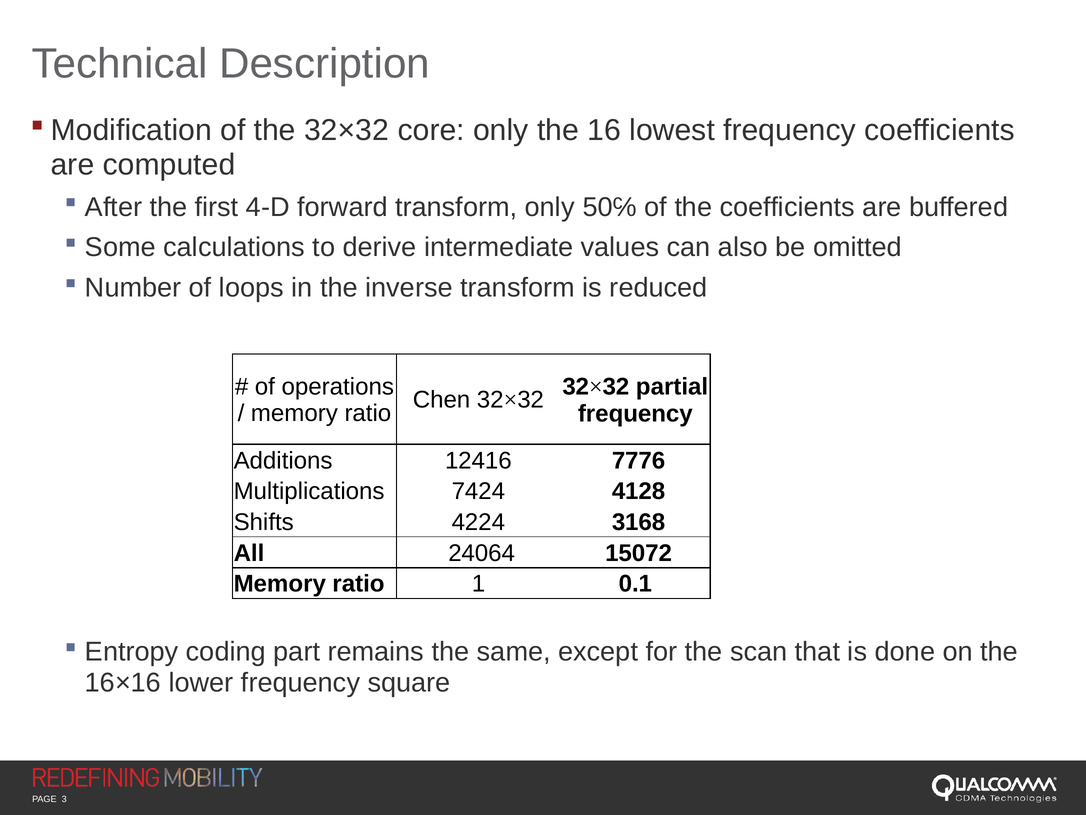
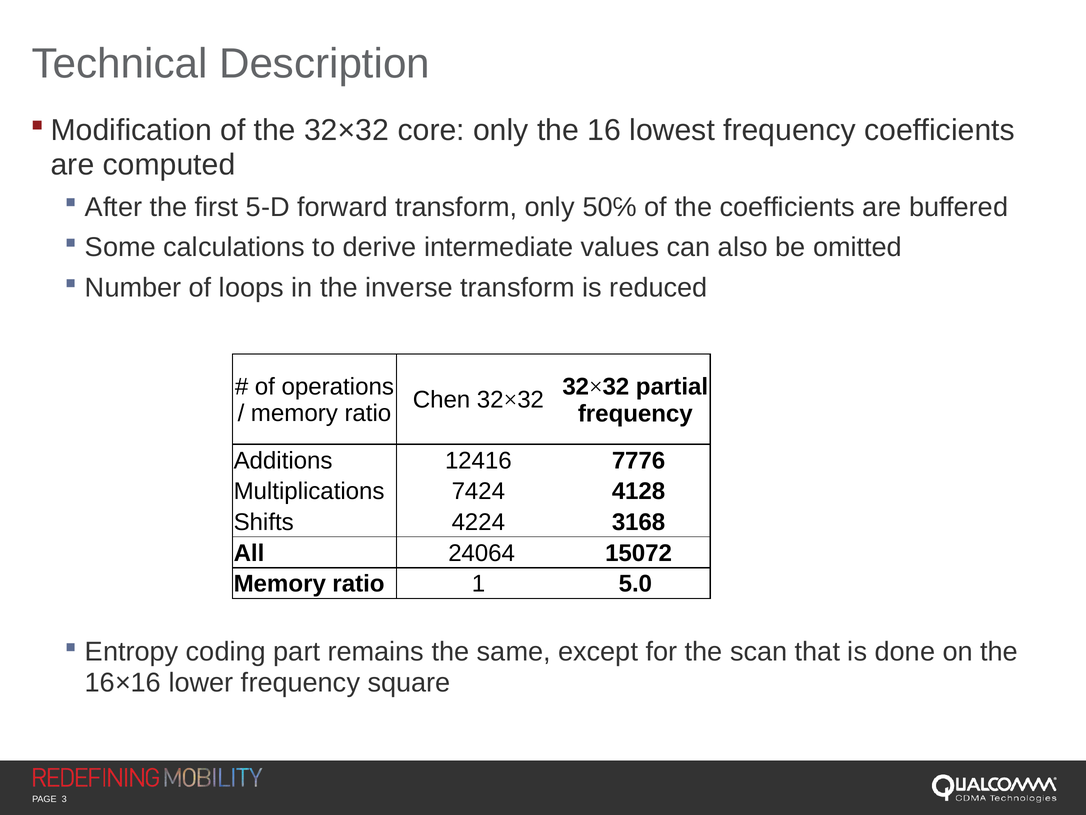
4-D: 4-D -> 5-D
0.1: 0.1 -> 5.0
